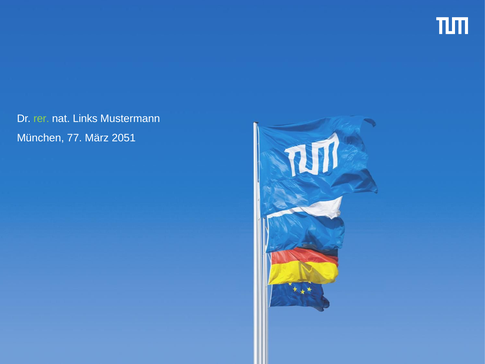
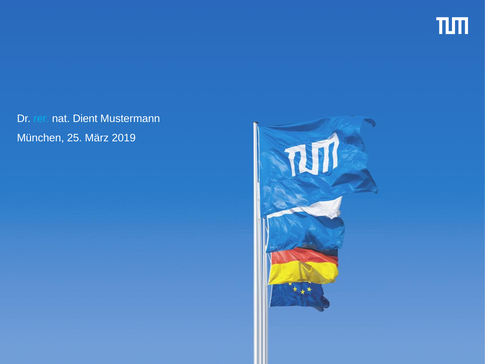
rer colour: light green -> light blue
Links: Links -> Dient
77: 77 -> 25
2051: 2051 -> 2019
